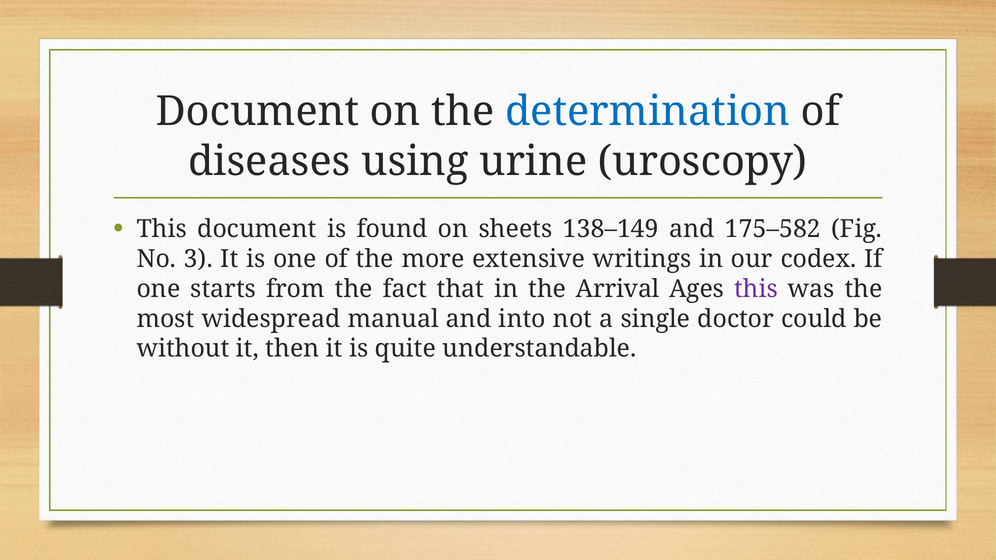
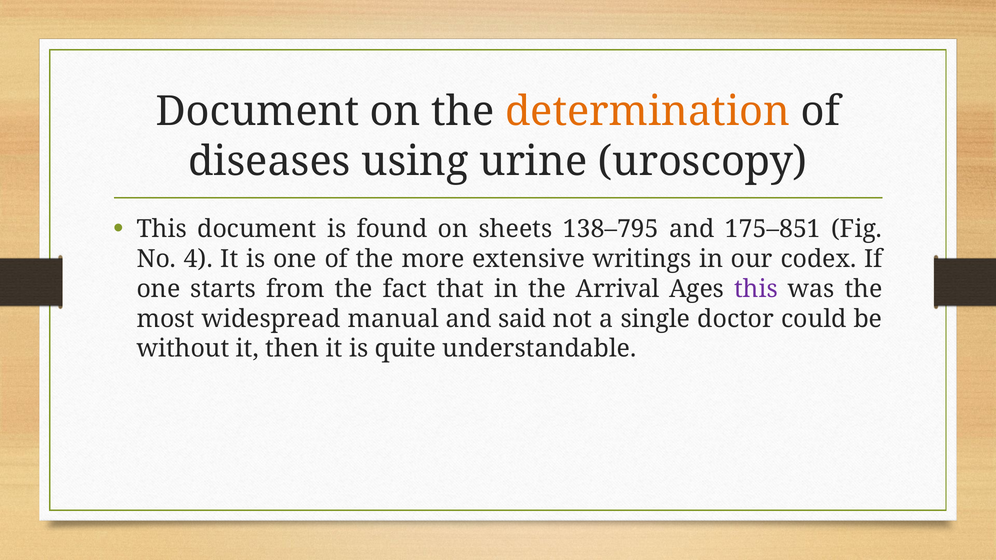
determination colour: blue -> orange
138–149: 138–149 -> 138–795
175–582: 175–582 -> 175–851
3: 3 -> 4
into: into -> said
